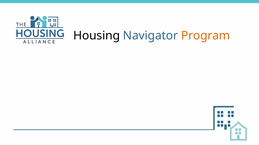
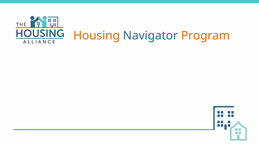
Housing colour: black -> orange
